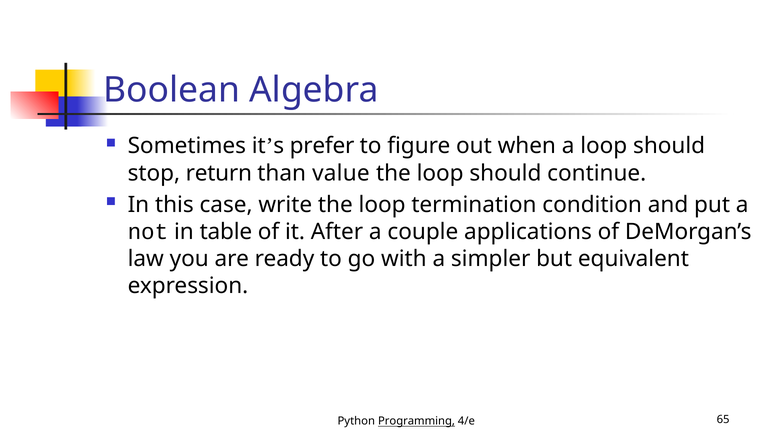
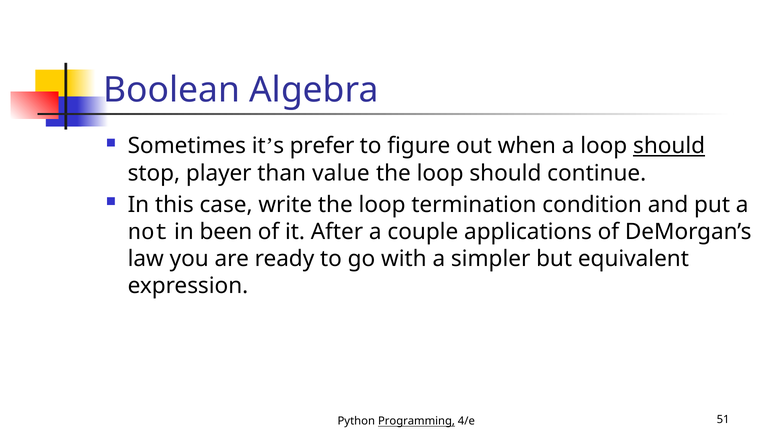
should at (669, 146) underline: none -> present
return: return -> player
table: table -> been
65: 65 -> 51
